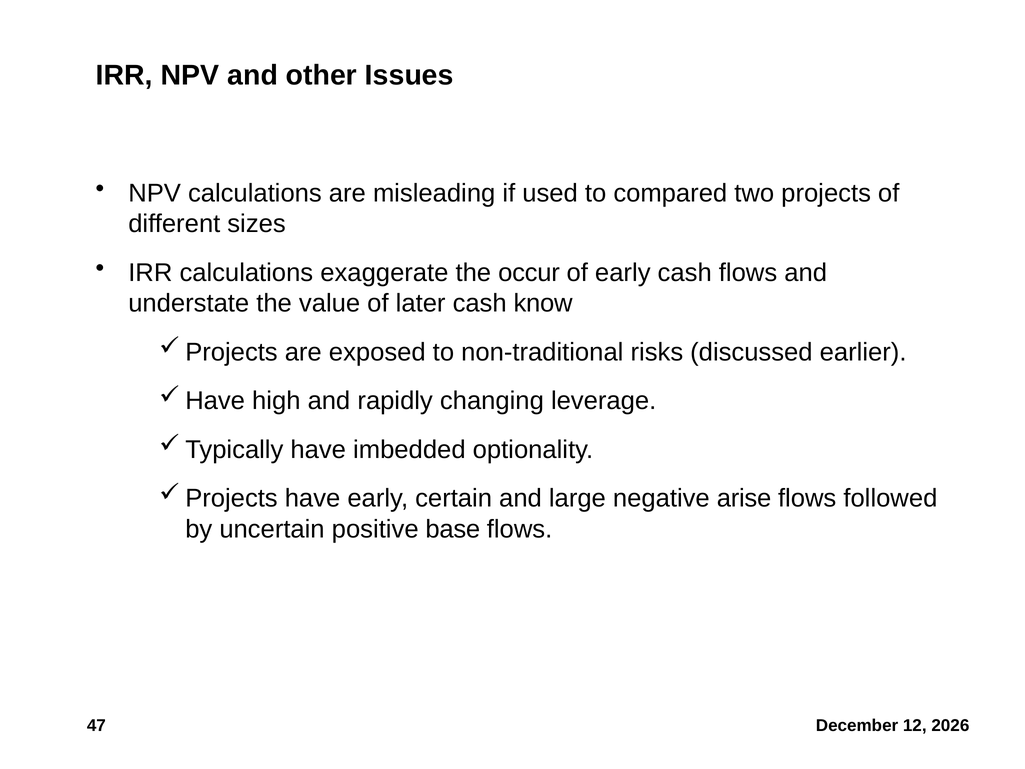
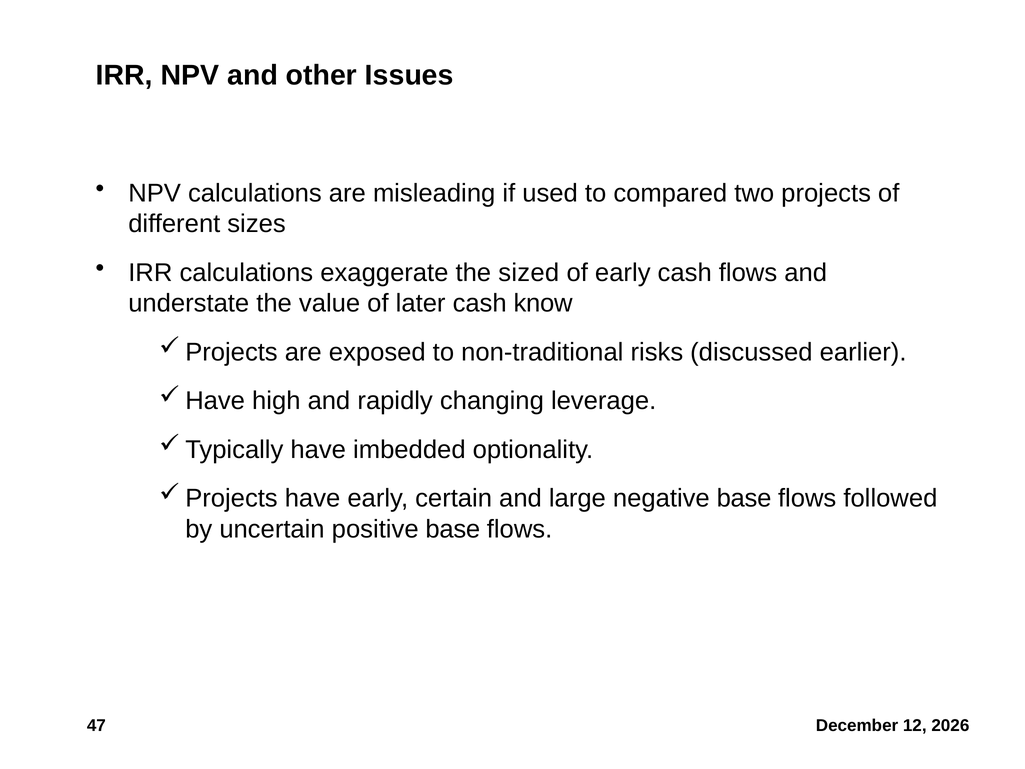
occur: occur -> sized
negative arise: arise -> base
